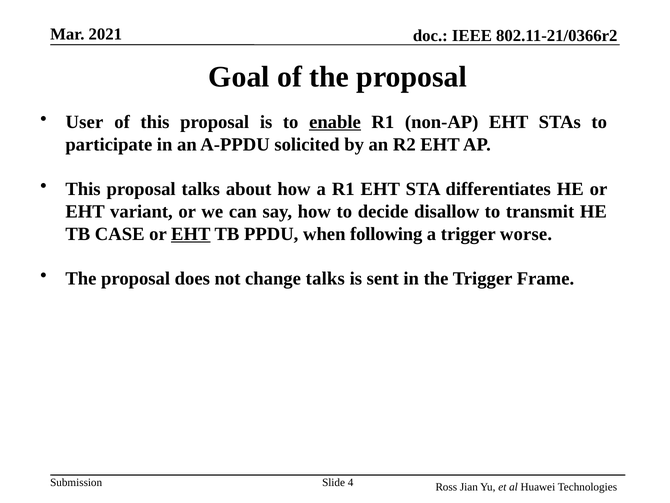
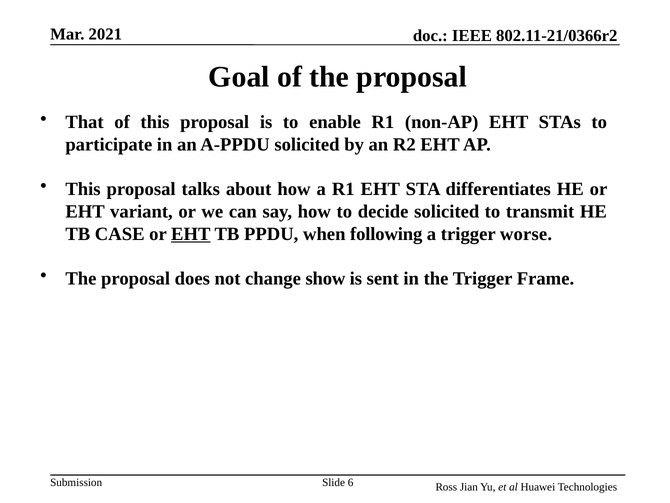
User: User -> That
enable underline: present -> none
decide disallow: disallow -> solicited
change talks: talks -> show
4: 4 -> 6
